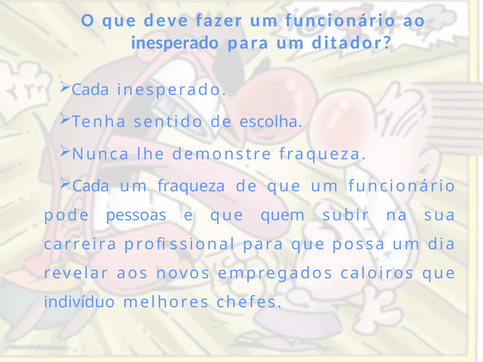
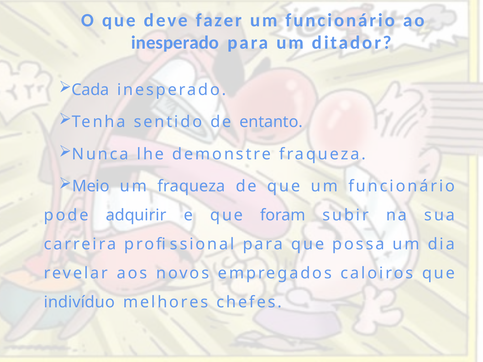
escolha: escolha -> entanto
Cada at (91, 186): Cada -> Meio
pessoas: pessoas -> adquirir
quem: quem -> foram
